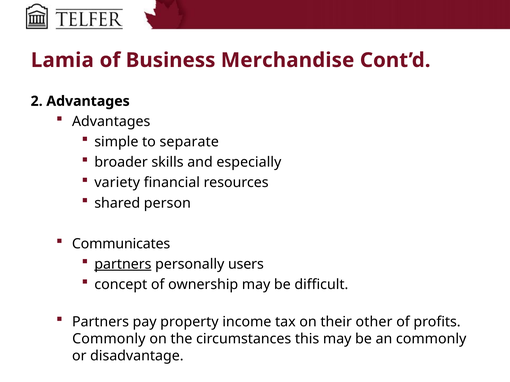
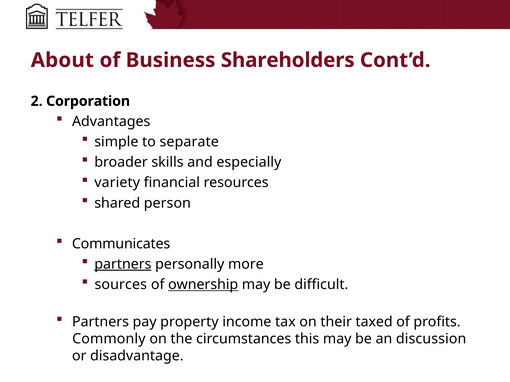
Lamia: Lamia -> About
Merchandise: Merchandise -> Shareholders
2 Advantages: Advantages -> Corporation
users: users -> more
concept: concept -> sources
ownership underline: none -> present
other: other -> taxed
an commonly: commonly -> discussion
